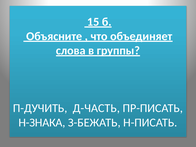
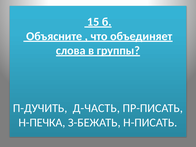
Н-ЗНАКА: Н-ЗНАКА -> Н-ПЕЧКА
